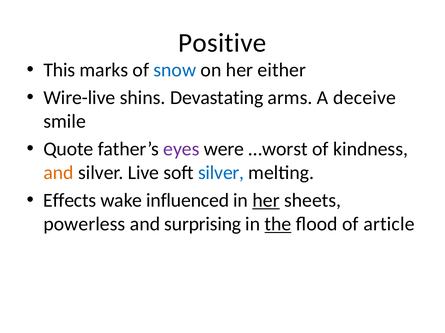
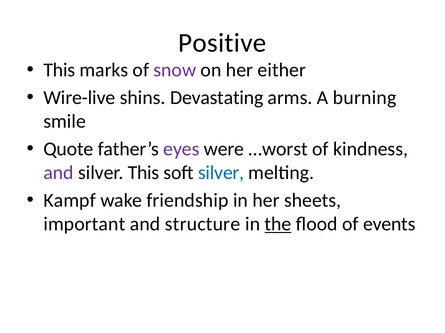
snow colour: blue -> purple
deceive: deceive -> burning
and at (59, 173) colour: orange -> purple
silver Live: Live -> This
Effects: Effects -> Kampf
influenced: influenced -> friendship
her at (266, 201) underline: present -> none
powerless: powerless -> important
surprising: surprising -> structure
article: article -> events
